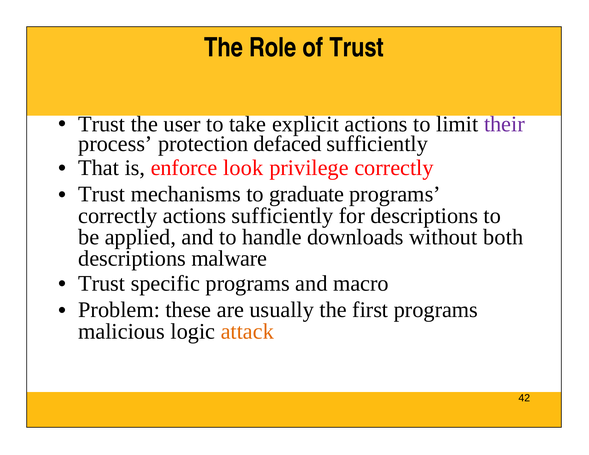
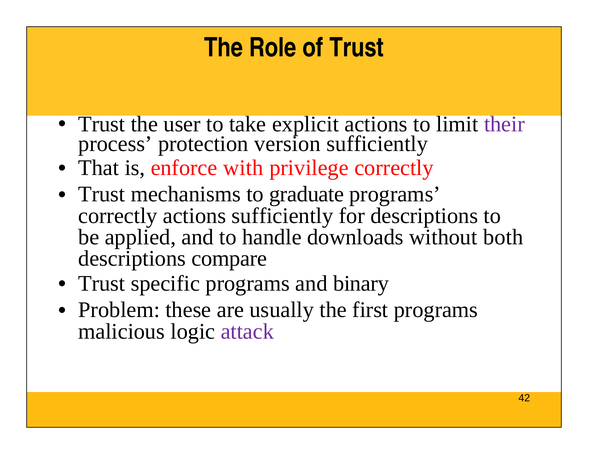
defaced: defaced -> version
look: look -> with
malware: malware -> compare
macro: macro -> binary
attack colour: orange -> purple
